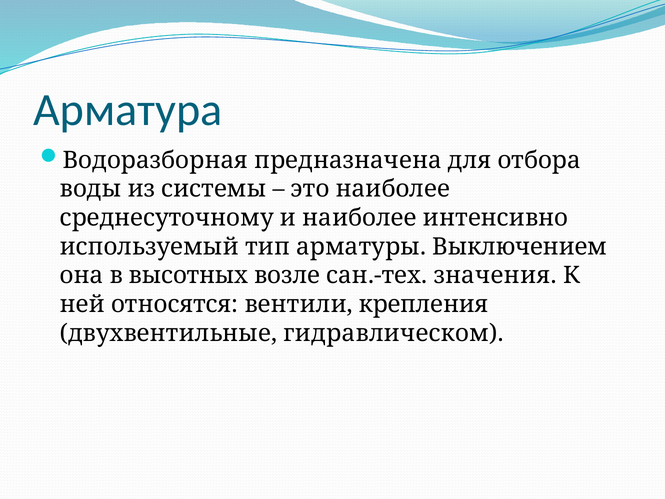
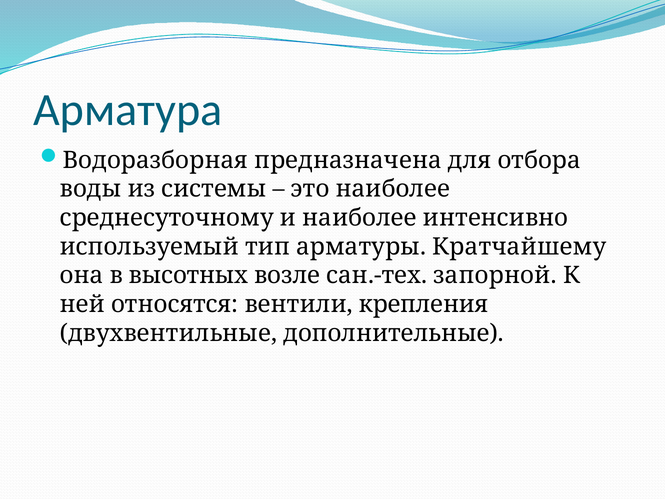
Выключением: Выключением -> Кратчайшему
значения: значения -> запорной
гидравлическом: гидравлическом -> дополнительные
